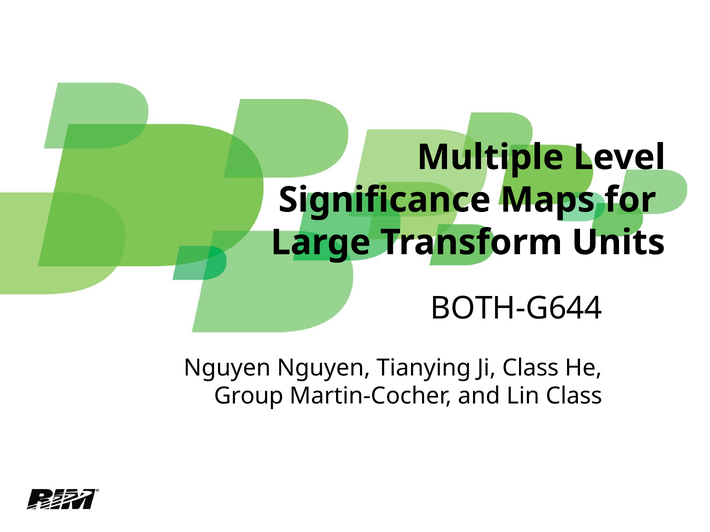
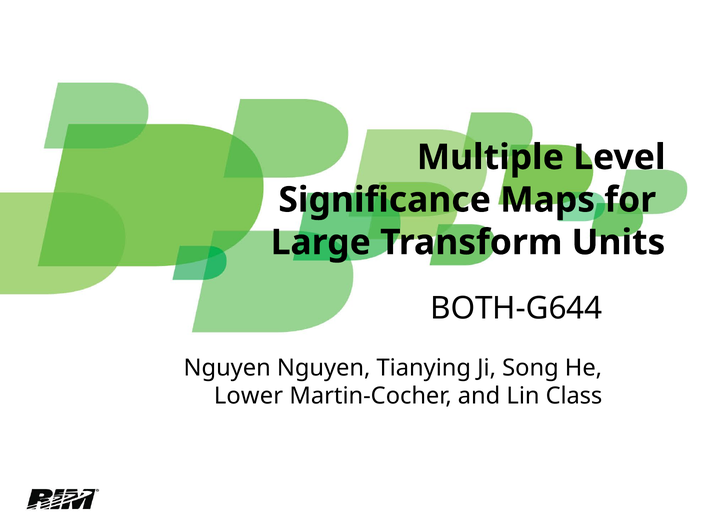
Ji Class: Class -> Song
Group: Group -> Lower
